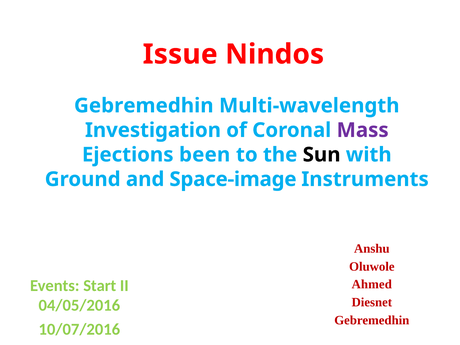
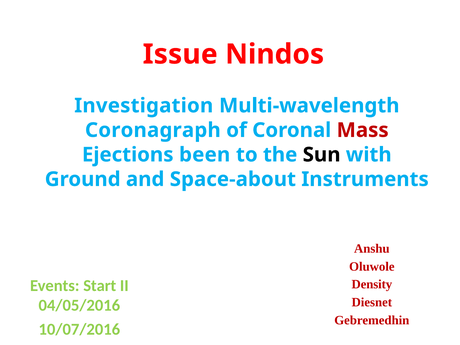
Gebremedhin at (144, 106): Gebremedhin -> Investigation
Investigation: Investigation -> Coronagraph
Mass colour: purple -> red
Space-image: Space-image -> Space-about
Ahmed: Ahmed -> Density
